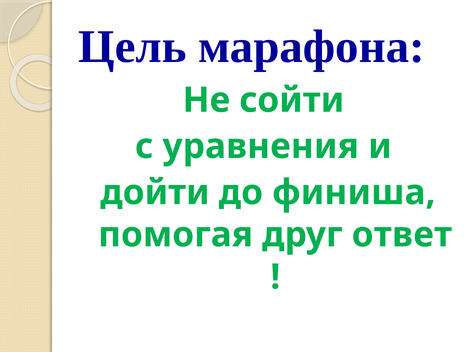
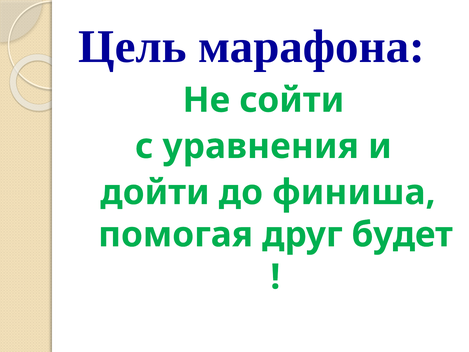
ответ: ответ -> будет
